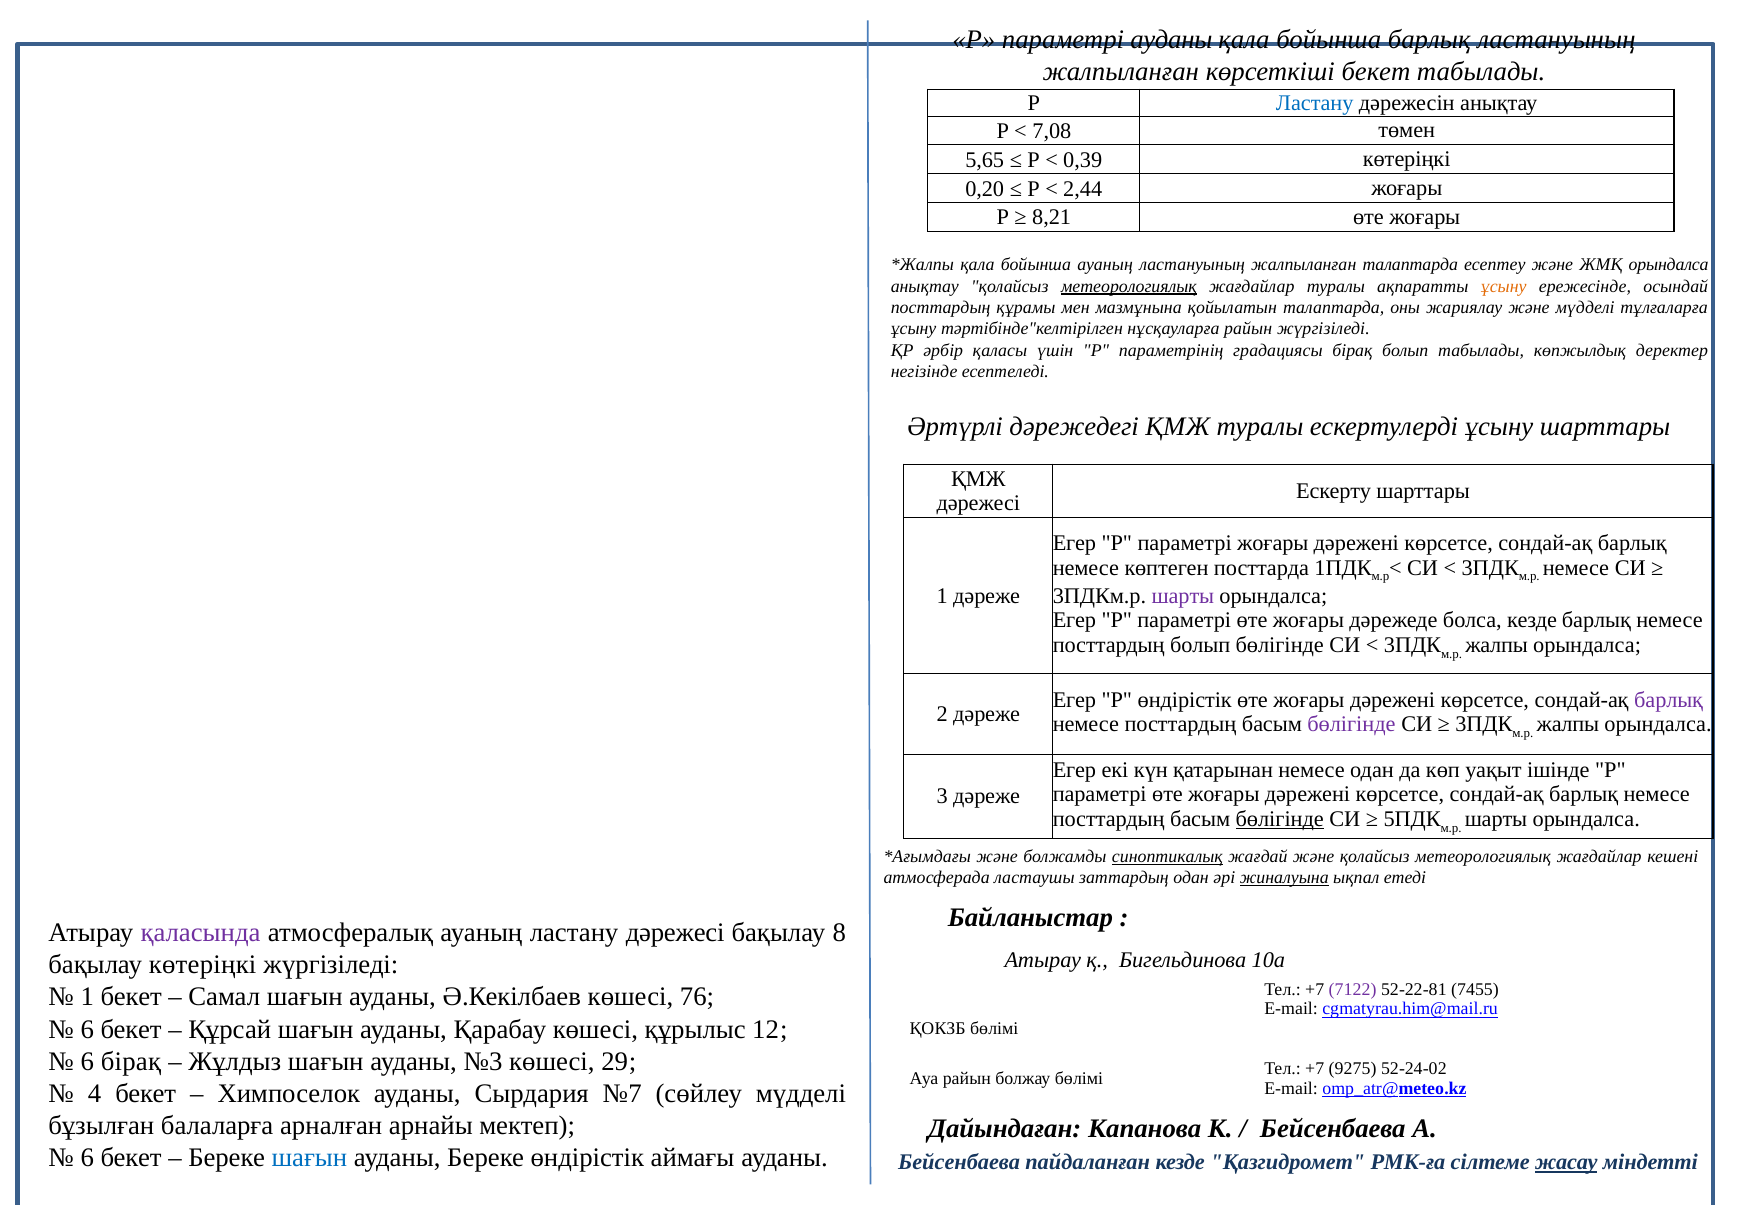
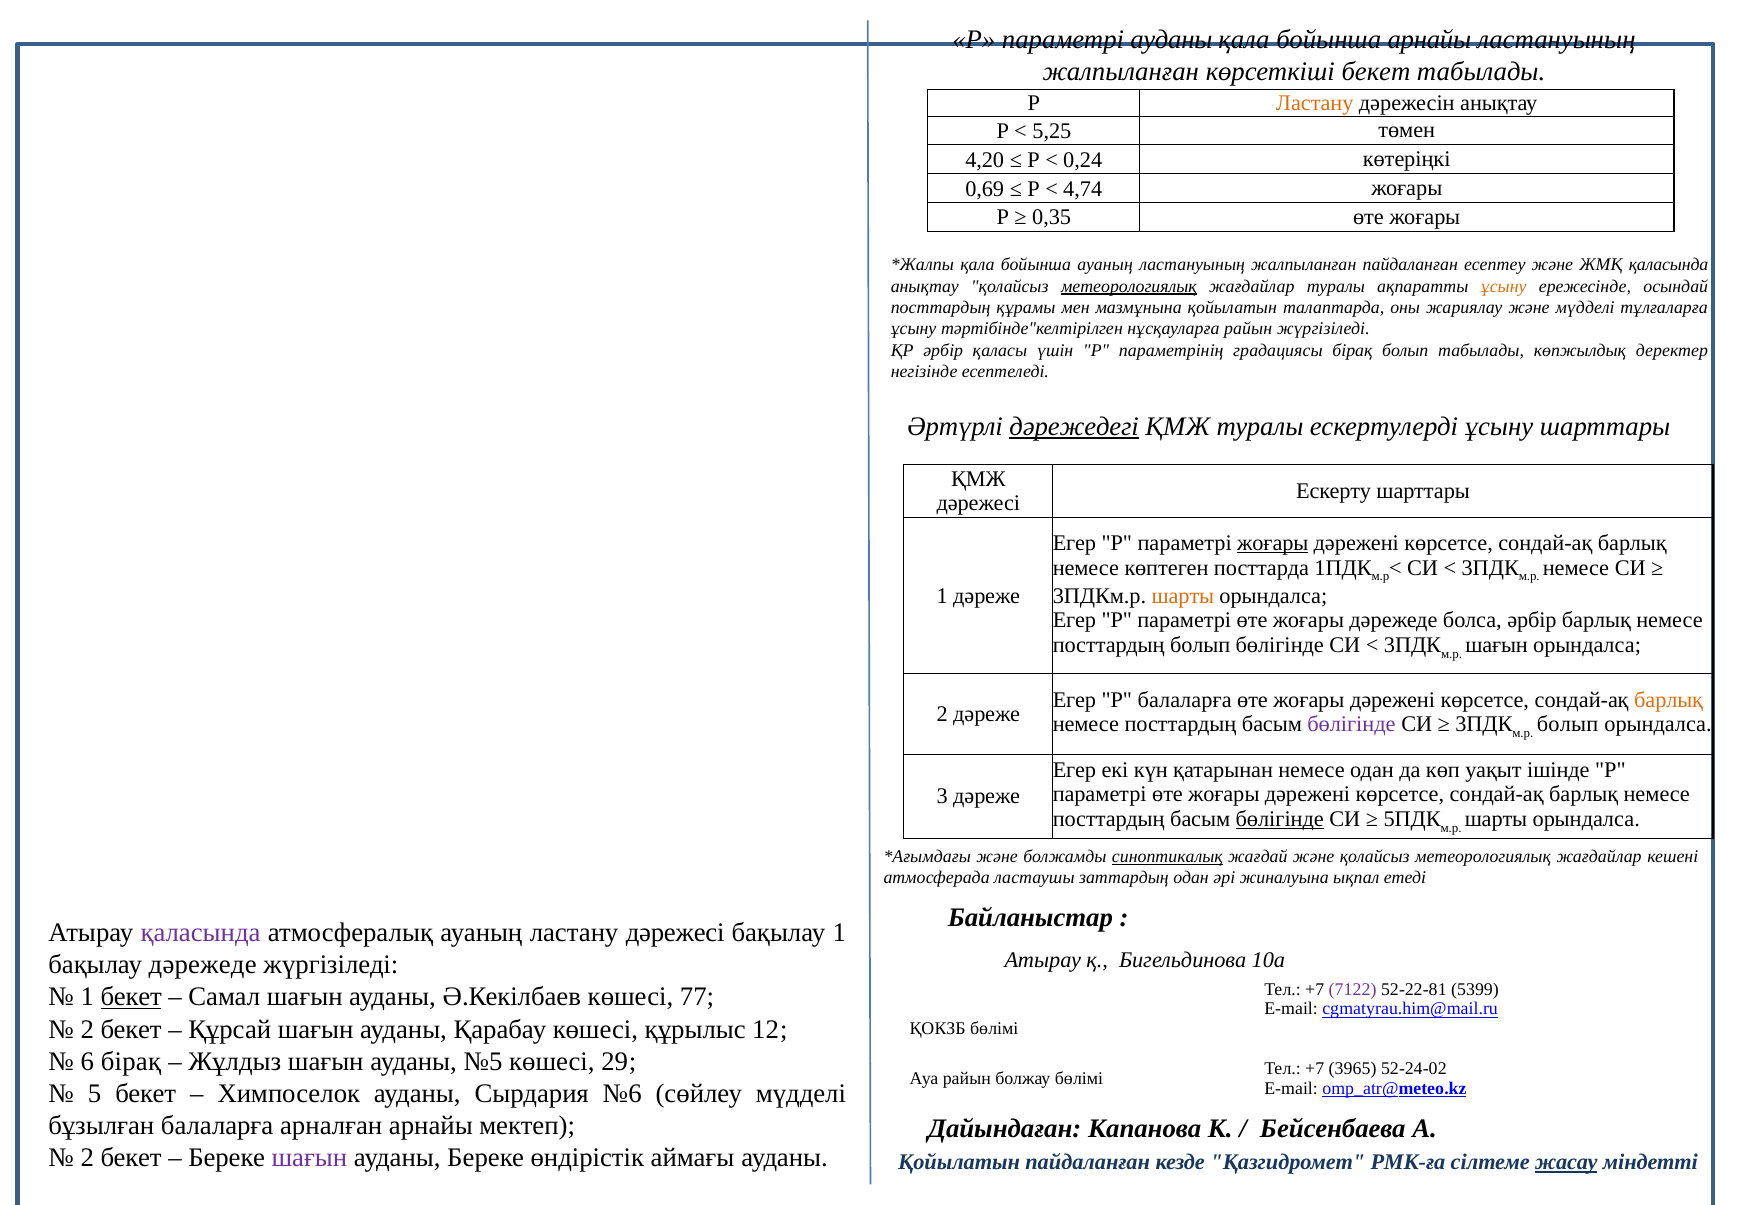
бойынша барлық: барлық -> арнайы
Ластану at (1315, 103) colour: blue -> orange
7,08: 7,08 -> 5,25
5,65: 5,65 -> 4,20
0,39: 0,39 -> 0,24
0,20: 0,20 -> 0,69
2,44: 2,44 -> 4,74
8,21: 8,21 -> 0,35
жалпыланған талаптарда: талаптарда -> пайдаланған
ЖМҚ орындалса: орындалса -> қаласында
дәрежедегі underline: none -> present
жоғары at (1273, 543) underline: none -> present
шарты at (1183, 596) colour: purple -> orange
болса кезде: кезде -> әрбір
жалпы at (1497, 645): жалпы -> шағын
Р өндірістік: өндірістік -> балаларға
барлық at (1669, 700) colour: purple -> orange
жалпы at (1568, 725): жалпы -> болып
жиналуына underline: present -> none
бақылау 8: 8 -> 1
бақылау көтеріңкі: көтеріңкі -> дәрежеде
7455: 7455 -> 5399
бекет at (131, 997) underline: none -> present
76: 76 -> 77
6 at (87, 1029): 6 -> 2
№3: №3 -> №5
9275: 9275 -> 3965
4: 4 -> 5
№7: №7 -> №6
6 at (87, 1158): 6 -> 2
шағын at (309, 1158) colour: blue -> purple
Бейсенбаева at (959, 1163): Бейсенбаева -> Қойылатын
